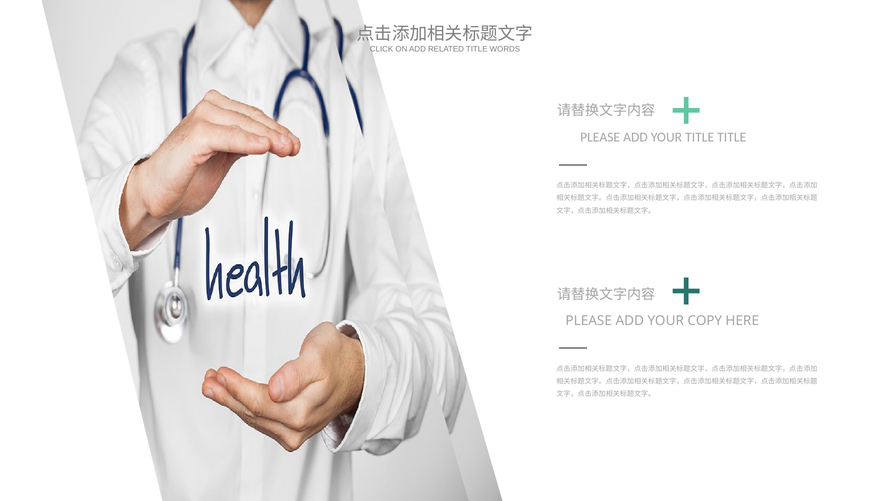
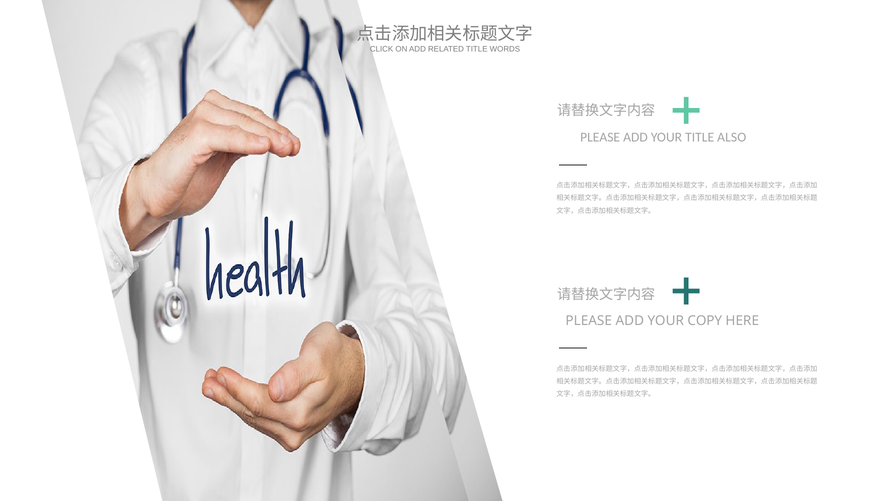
TITLE TITLE: TITLE -> ALSO
